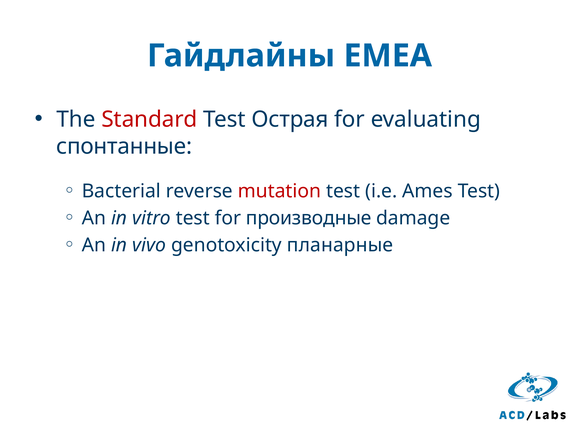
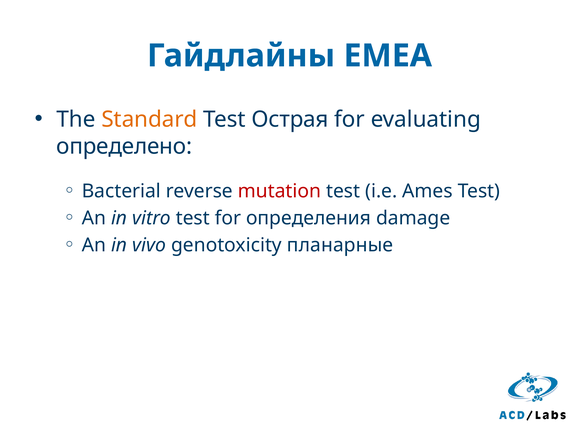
Standard colour: red -> orange
спонтанные: спонтанные -> определено
производные: производные -> определения
